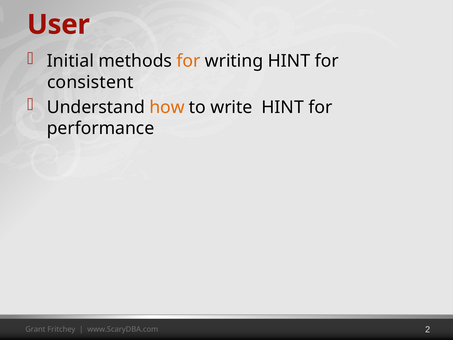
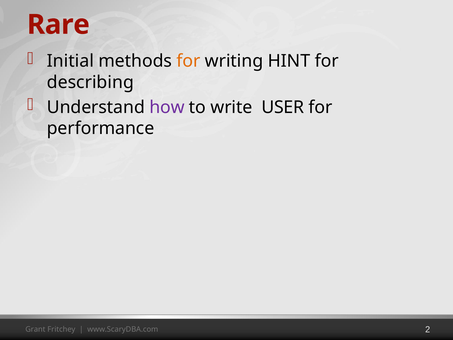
User: User -> Rare
consistent: consistent -> describing
how colour: orange -> purple
write HINT: HINT -> USER
